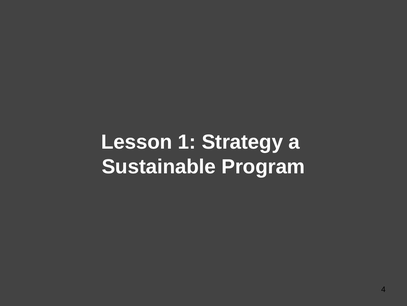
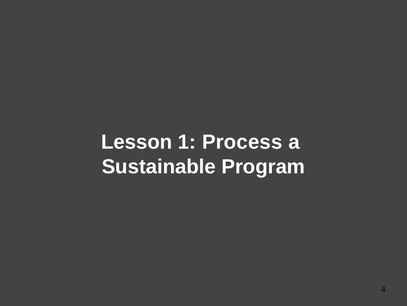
Strategy: Strategy -> Process
